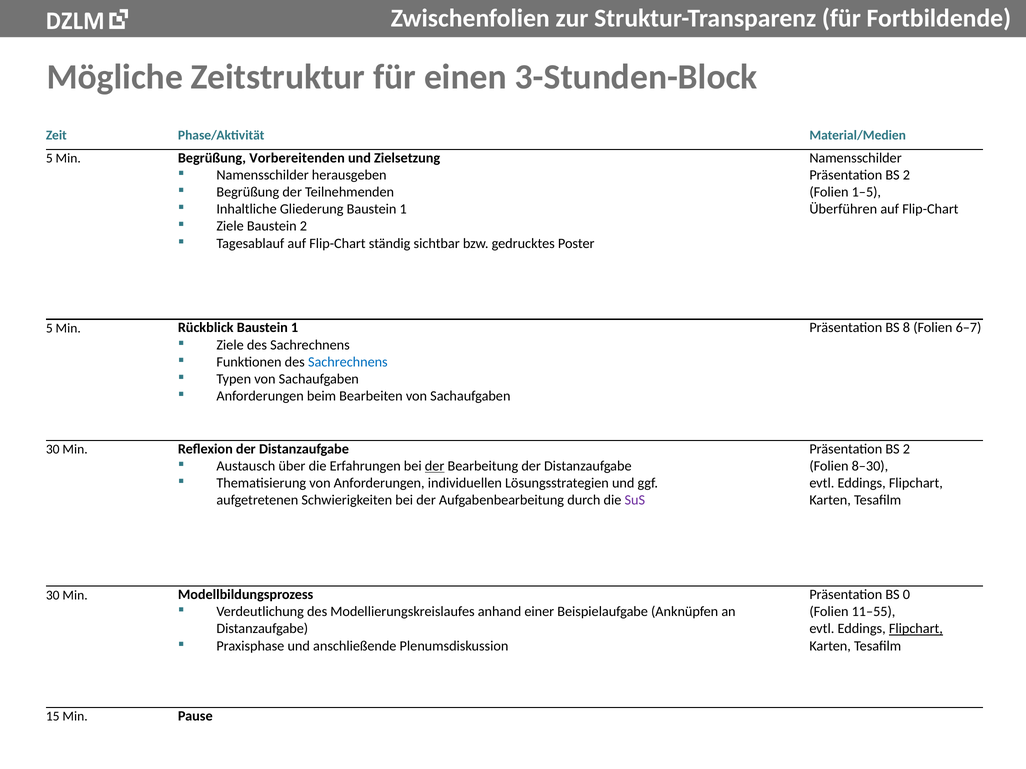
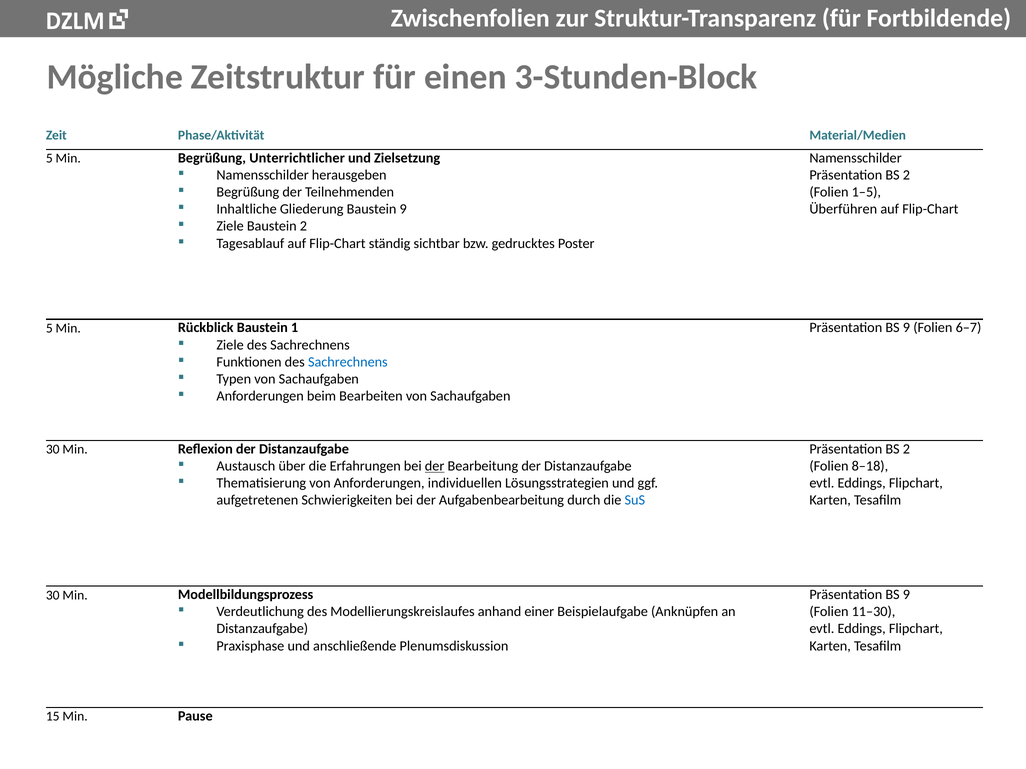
Vorbereitenden: Vorbereitenden -> Unterrichtlicher
Gliederung Baustein 1: 1 -> 9
8 at (906, 328): 8 -> 9
8–30: 8–30 -> 8–18
SuS colour: purple -> blue
0 at (906, 595): 0 -> 9
11–55: 11–55 -> 11–30
Flipchart at (916, 629) underline: present -> none
